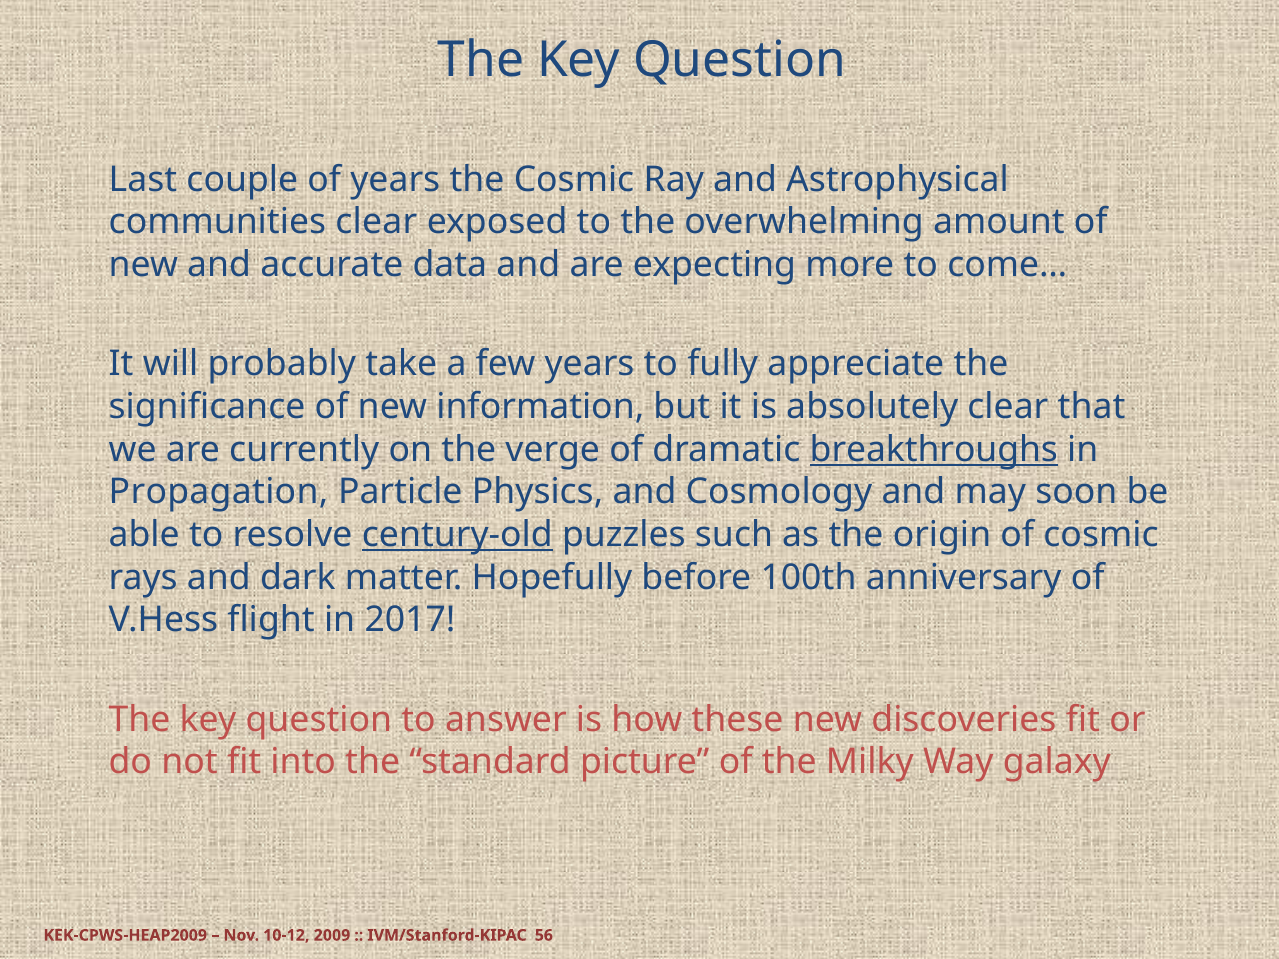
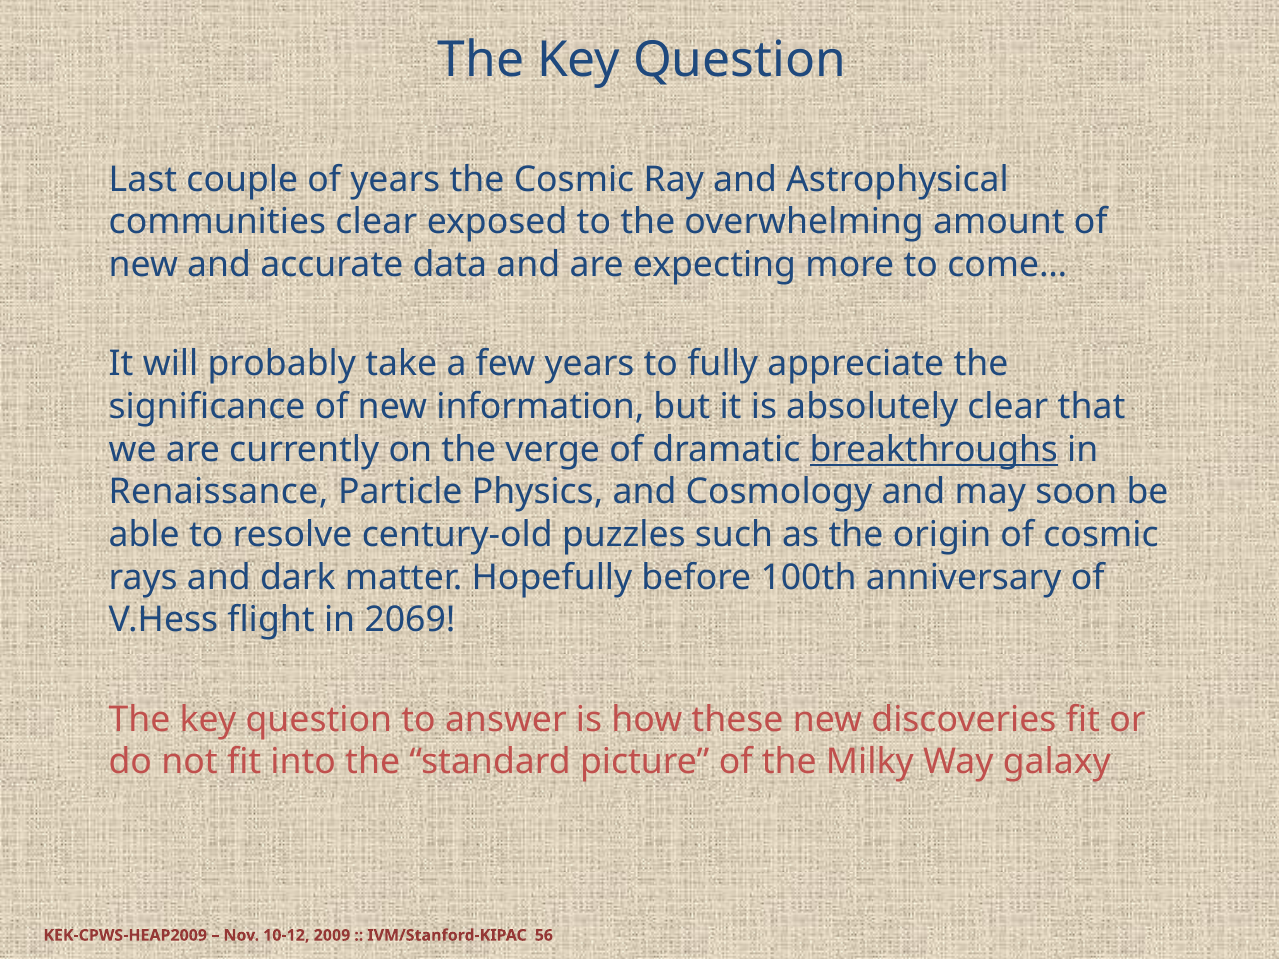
Propagation: Propagation -> Renaissance
century-old underline: present -> none
2017: 2017 -> 2069
